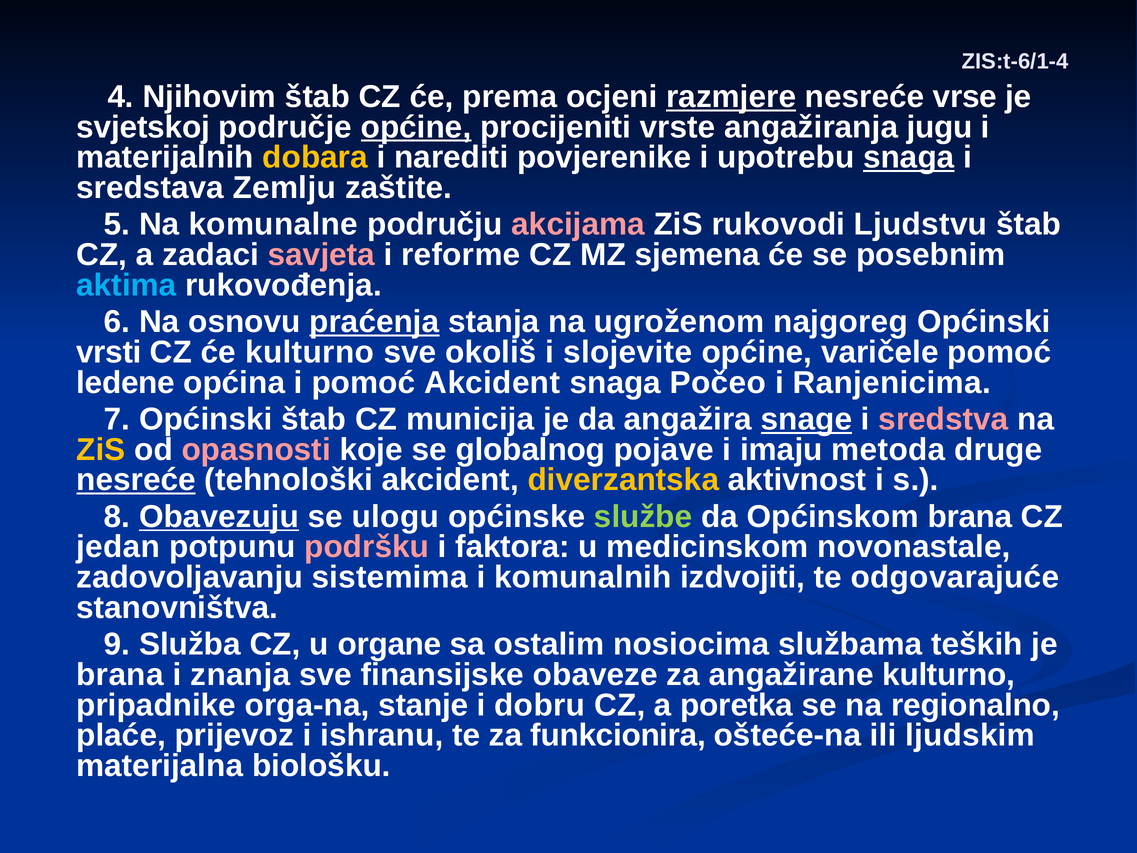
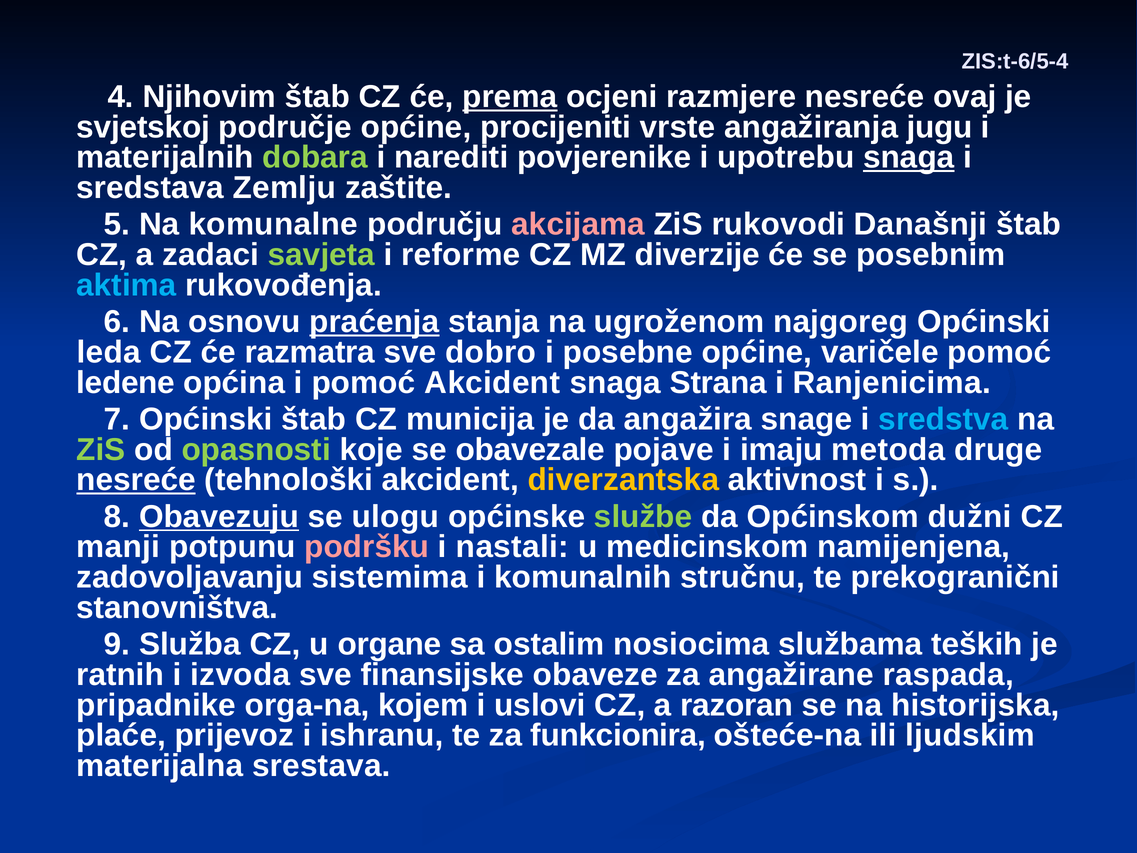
ZIS:t-6/1-4: ZIS:t-6/1-4 -> ZIS:t-6/5-4
prema underline: none -> present
razmjere underline: present -> none
vrse: vrse -> ovaj
općine at (416, 127) underline: present -> none
dobara colour: yellow -> light green
Ljudstvu: Ljudstvu -> Današnji
savjeta colour: pink -> light green
sjemena: sjemena -> diverzije
vrsti: vrsti -> leda
će kulturno: kulturno -> razmatra
okoliš: okoliš -> dobro
slojevite: slojevite -> posebne
Počeo: Počeo -> Strana
snage underline: present -> none
sredstva colour: pink -> light blue
ZiS at (101, 449) colour: yellow -> light green
opasnosti colour: pink -> light green
globalnog: globalnog -> obavezale
Općinskom brana: brana -> dužni
jedan: jedan -> manji
faktora: faktora -> nastali
novonastale: novonastale -> namijenjena
izdvojiti: izdvojiti -> stručnu
odgovarajuće: odgovarajuće -> prekogranični
brana at (120, 675): brana -> ratnih
znanja: znanja -> izvoda
angažirane kulturno: kulturno -> raspada
stanje: stanje -> kojem
dobru: dobru -> uslovi
poretka: poretka -> razoran
regionalno: regionalno -> historijska
biološku: biološku -> srestava
